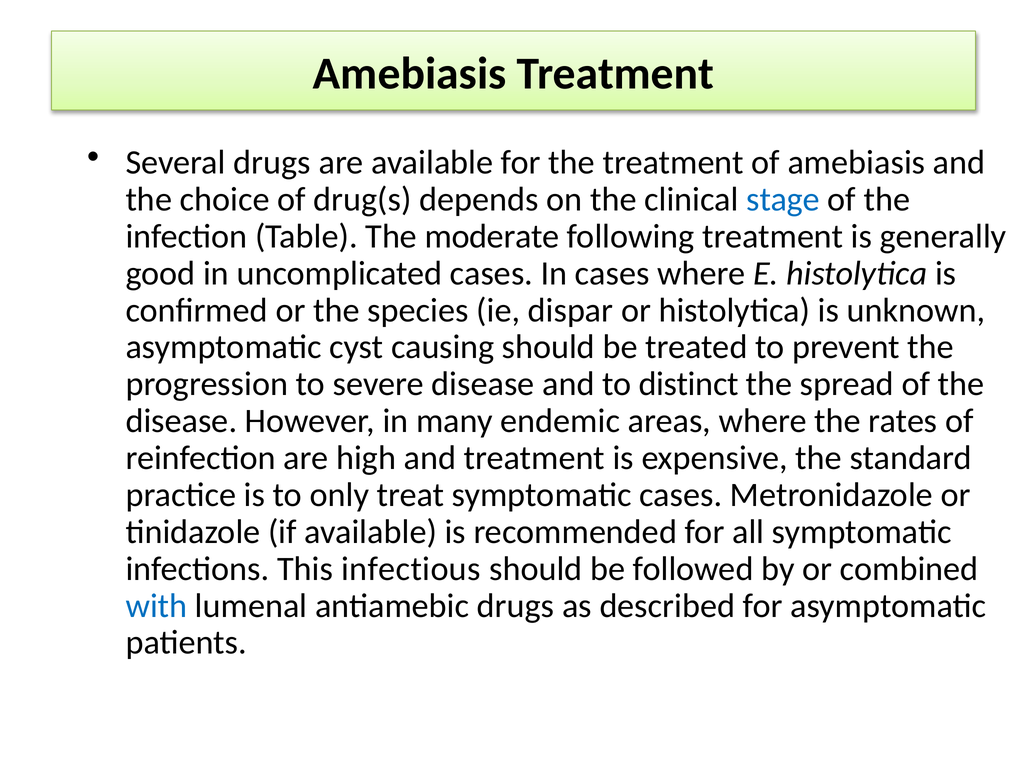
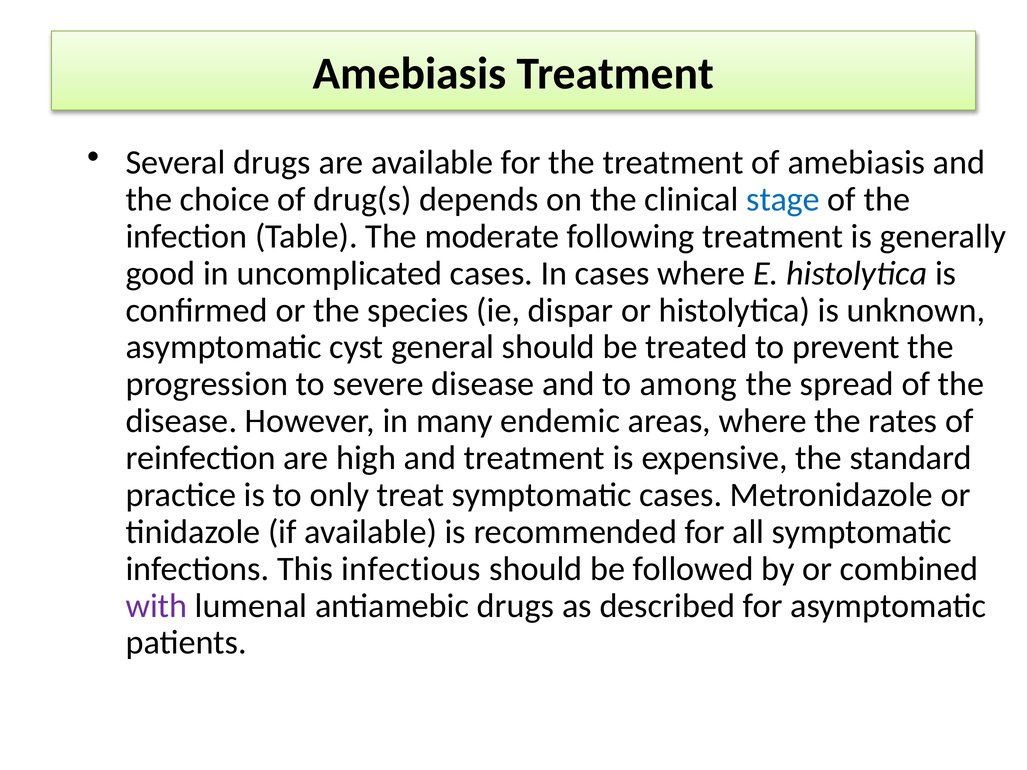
causing: causing -> general
distinct: distinct -> among
with colour: blue -> purple
